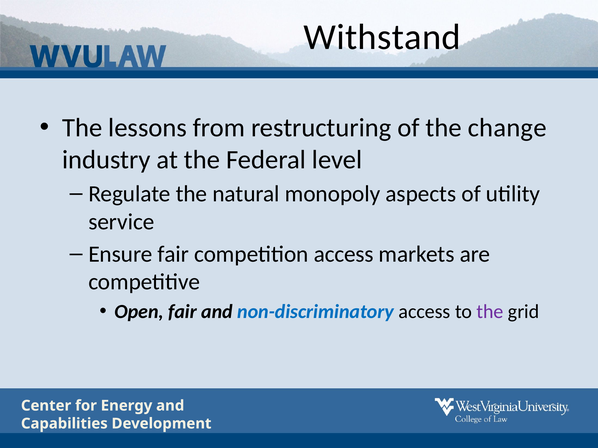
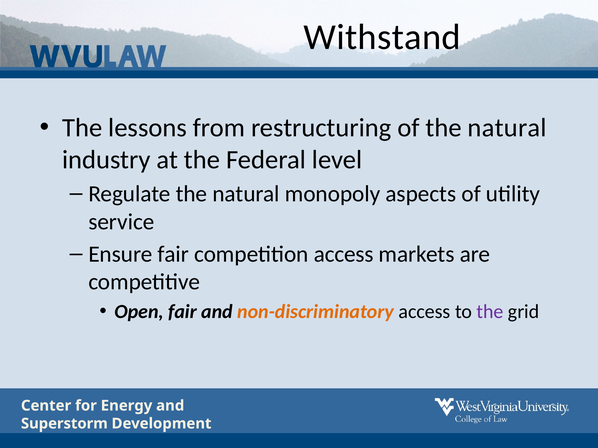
of the change: change -> natural
non-discriminatory colour: blue -> orange
Capabilities: Capabilities -> Superstorm
